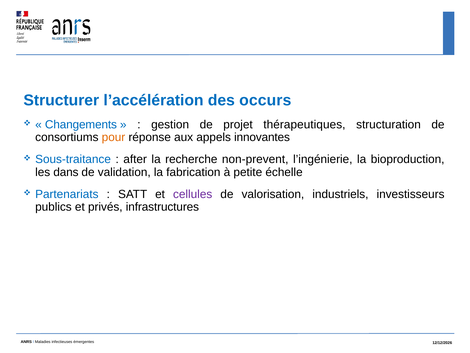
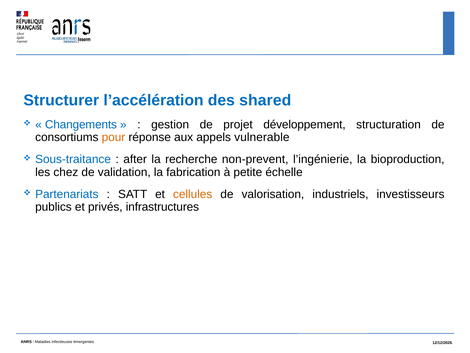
occurs: occurs -> shared
thérapeutiques: thérapeutiques -> développement
innovantes: innovantes -> vulnerable
dans: dans -> chez
cellules colour: purple -> orange
